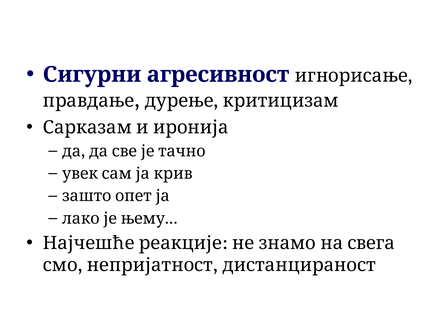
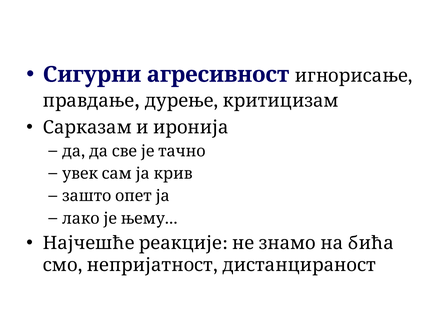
свега: свега -> бића
